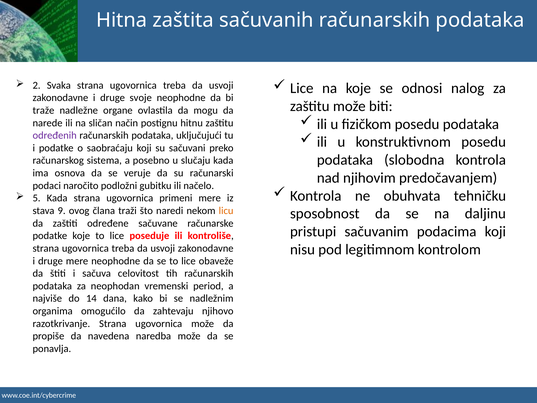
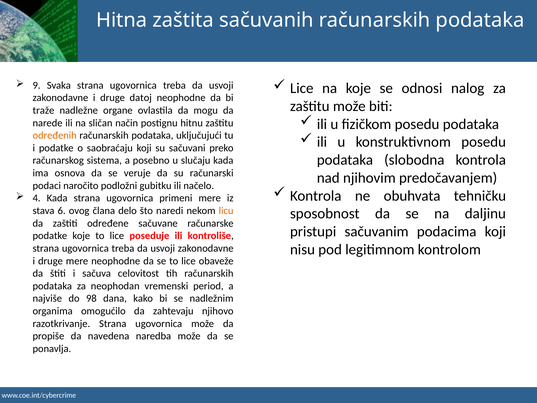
2: 2 -> 9
svoje: svoje -> datoj
određenih colour: purple -> orange
5: 5 -> 4
9: 9 -> 6
traži: traži -> delo
14: 14 -> 98
